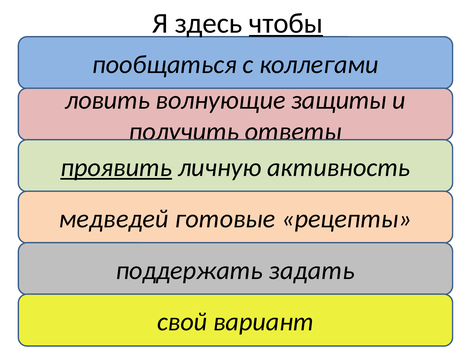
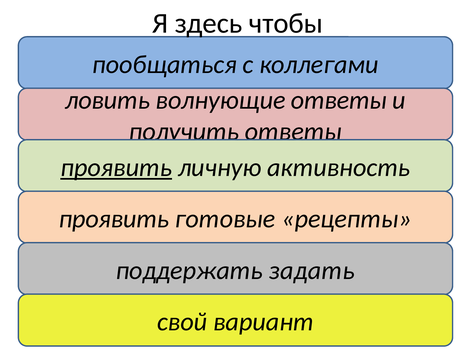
чтобы underline: present -> none
волнующие защиты: защиты -> ответы
медведей at (114, 219): медведей -> проявить
